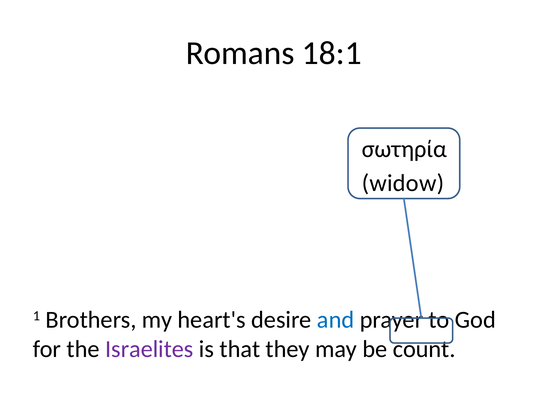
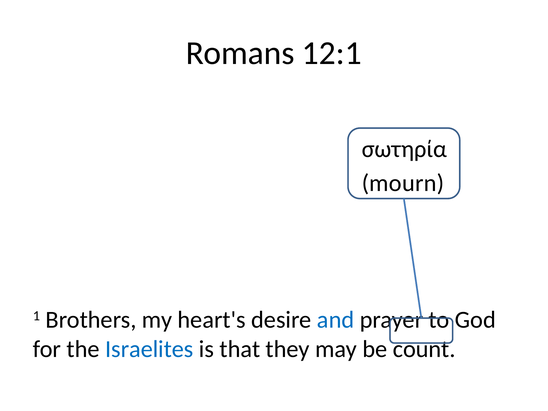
18:1: 18:1 -> 12:1
widow: widow -> mourn
Israelites colour: purple -> blue
